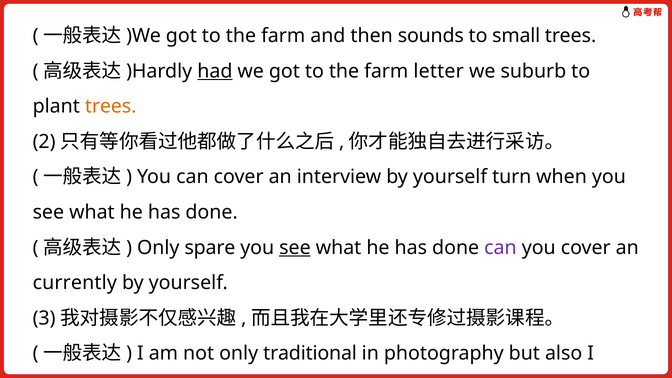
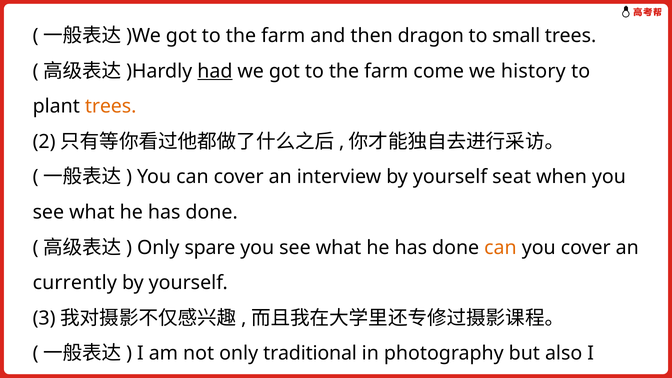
sounds: sounds -> dragon
letter: letter -> come
suburb: suburb -> history
turn: turn -> seat
see at (295, 248) underline: present -> none
can at (500, 248) colour: purple -> orange
